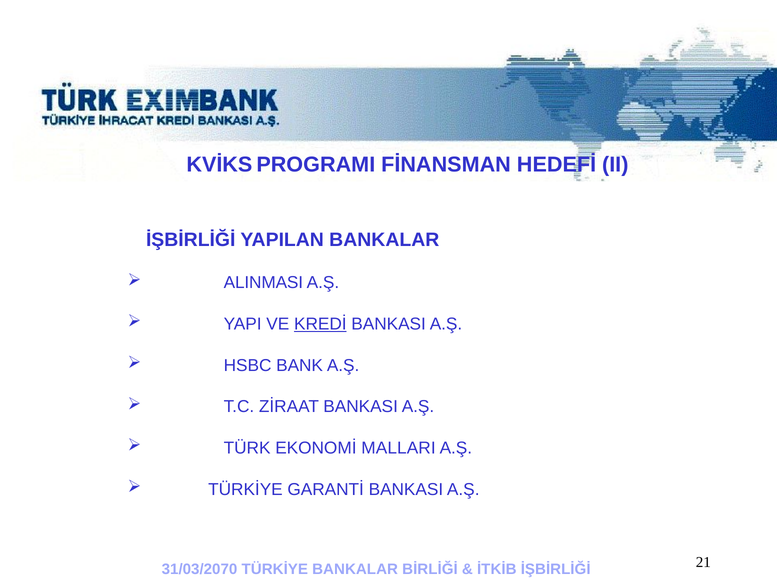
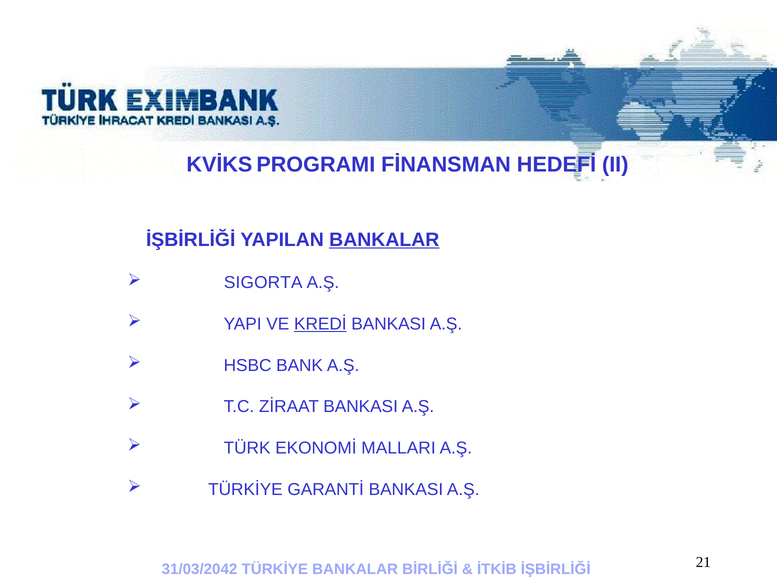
BANKALAR at (384, 240) underline: none -> present
ALINMASI: ALINMASI -> SIGORTA
31/03/2070: 31/03/2070 -> 31/03/2042
